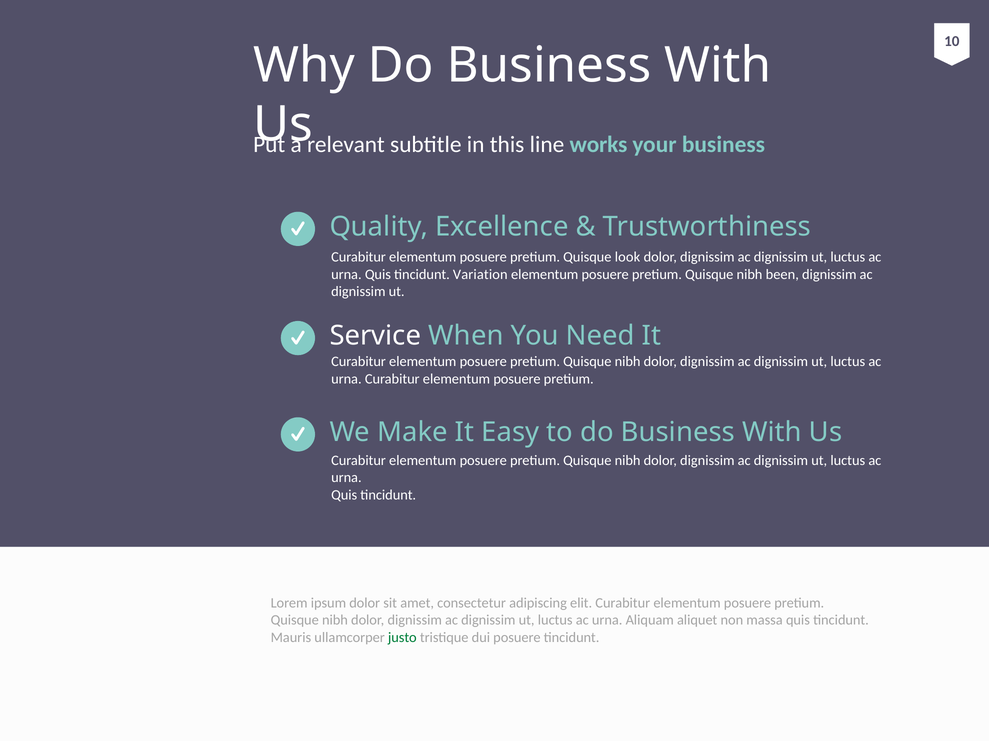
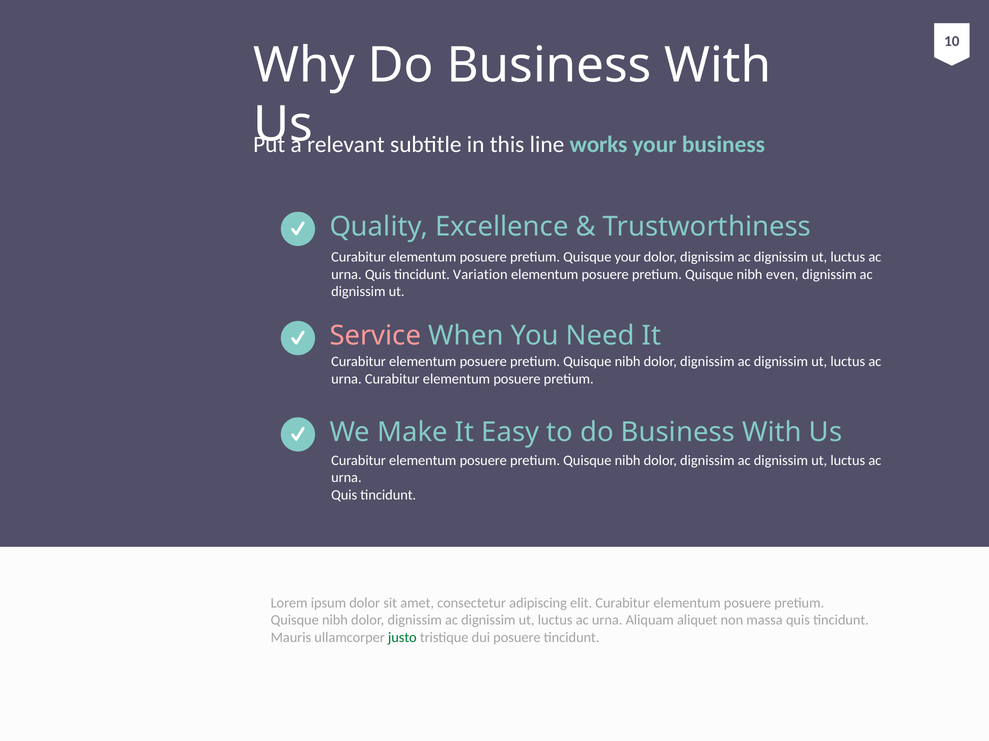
Quisque look: look -> your
been: been -> even
Service colour: white -> pink
